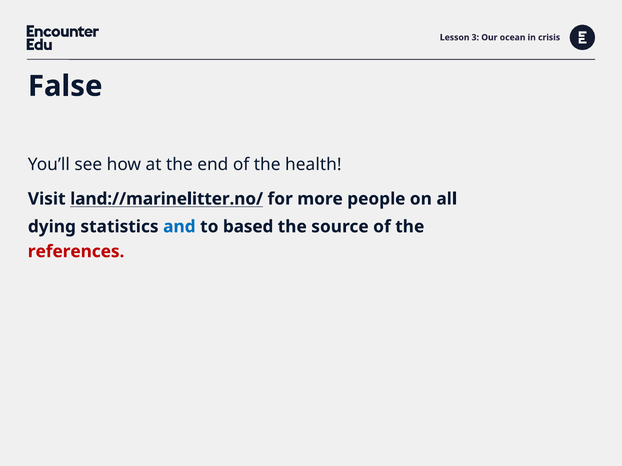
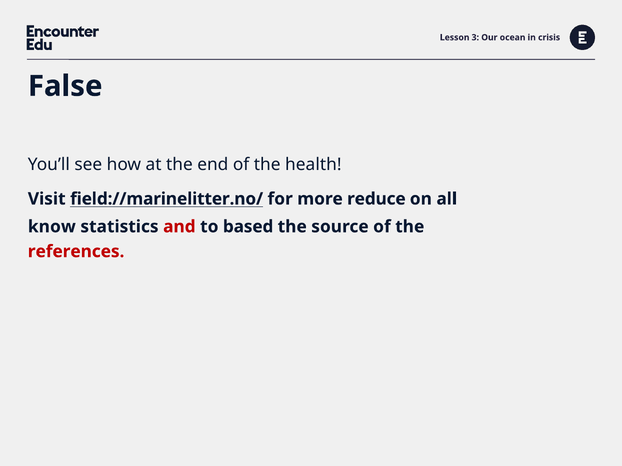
land://marinelitter.no/: land://marinelitter.no/ -> field://marinelitter.no/
people: people -> reduce
dying: dying -> know
and colour: blue -> red
